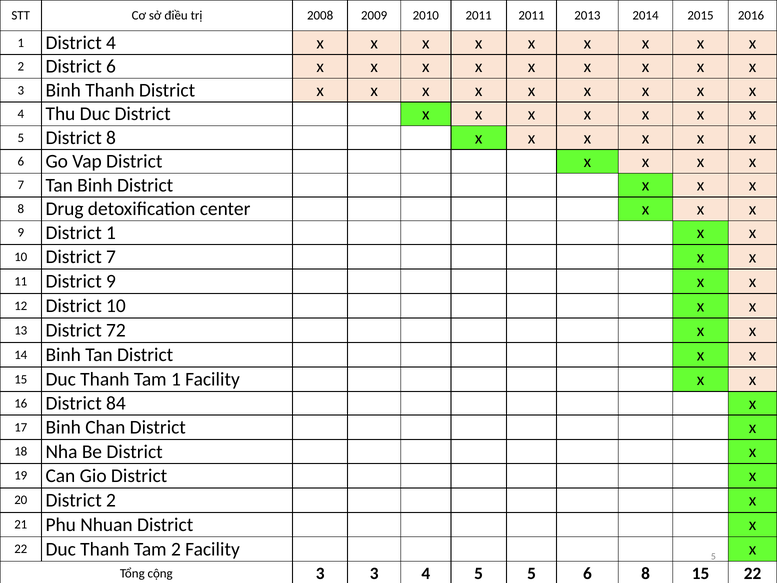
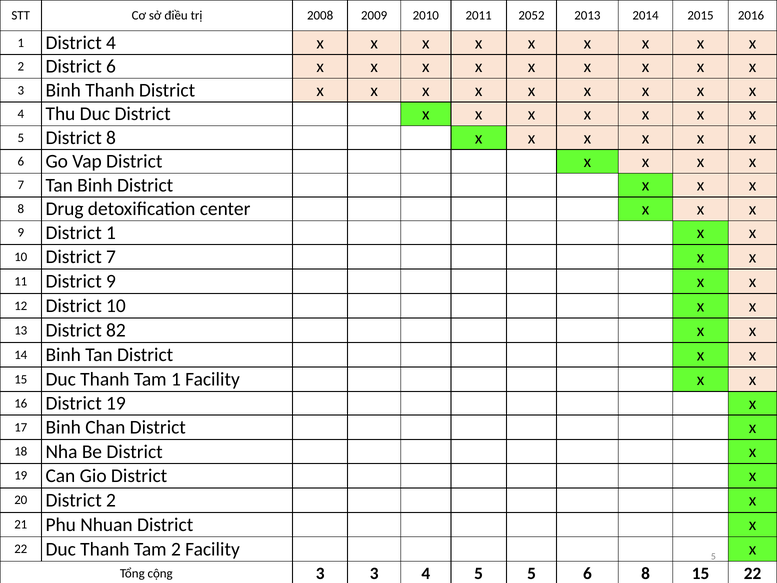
2011 2011: 2011 -> 2052
72: 72 -> 82
District 84: 84 -> 19
